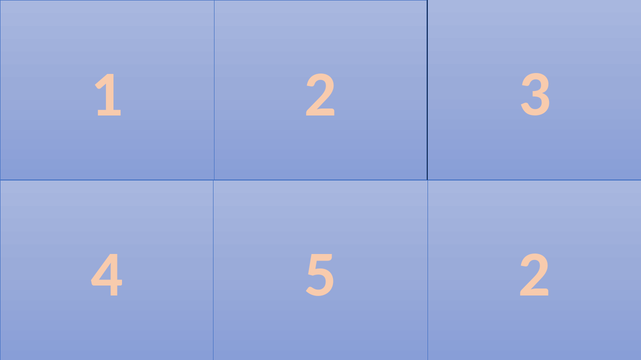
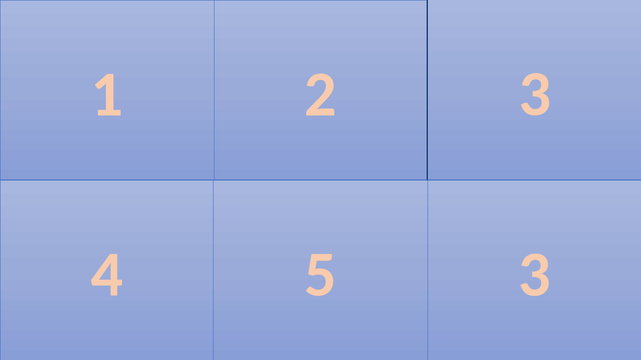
2 at (534, 275): 2 -> 3
